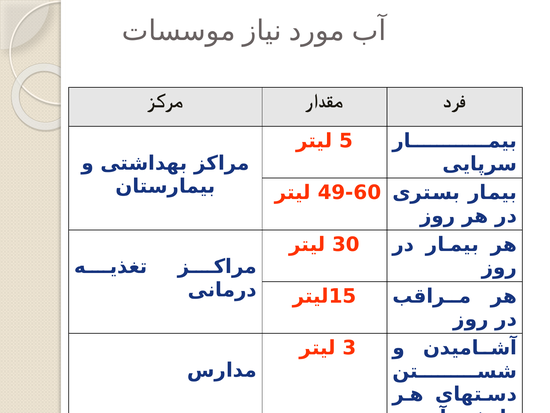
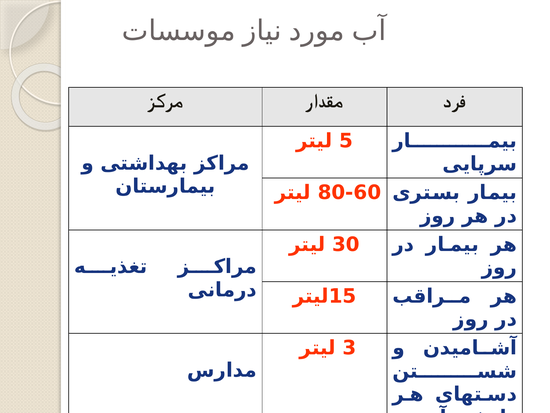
49-60: 49-60 -> 80-60
